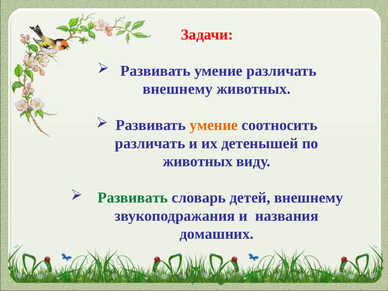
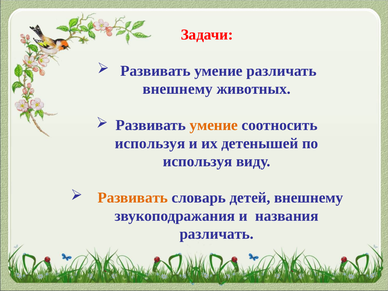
различать at (150, 143): различать -> используя
животных at (198, 161): животных -> используя
Развивать at (133, 198) colour: green -> orange
домашних at (217, 234): домашних -> различать
